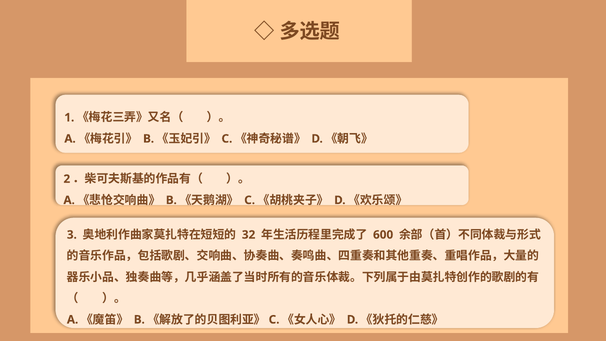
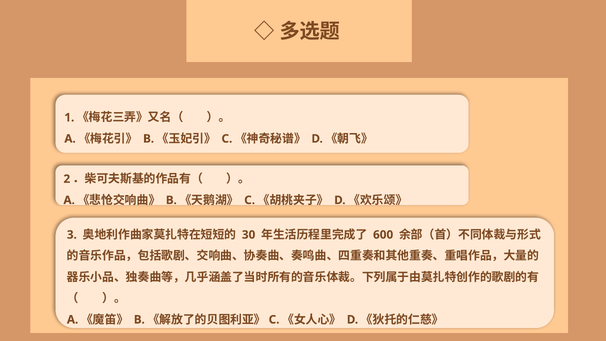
32: 32 -> 30
